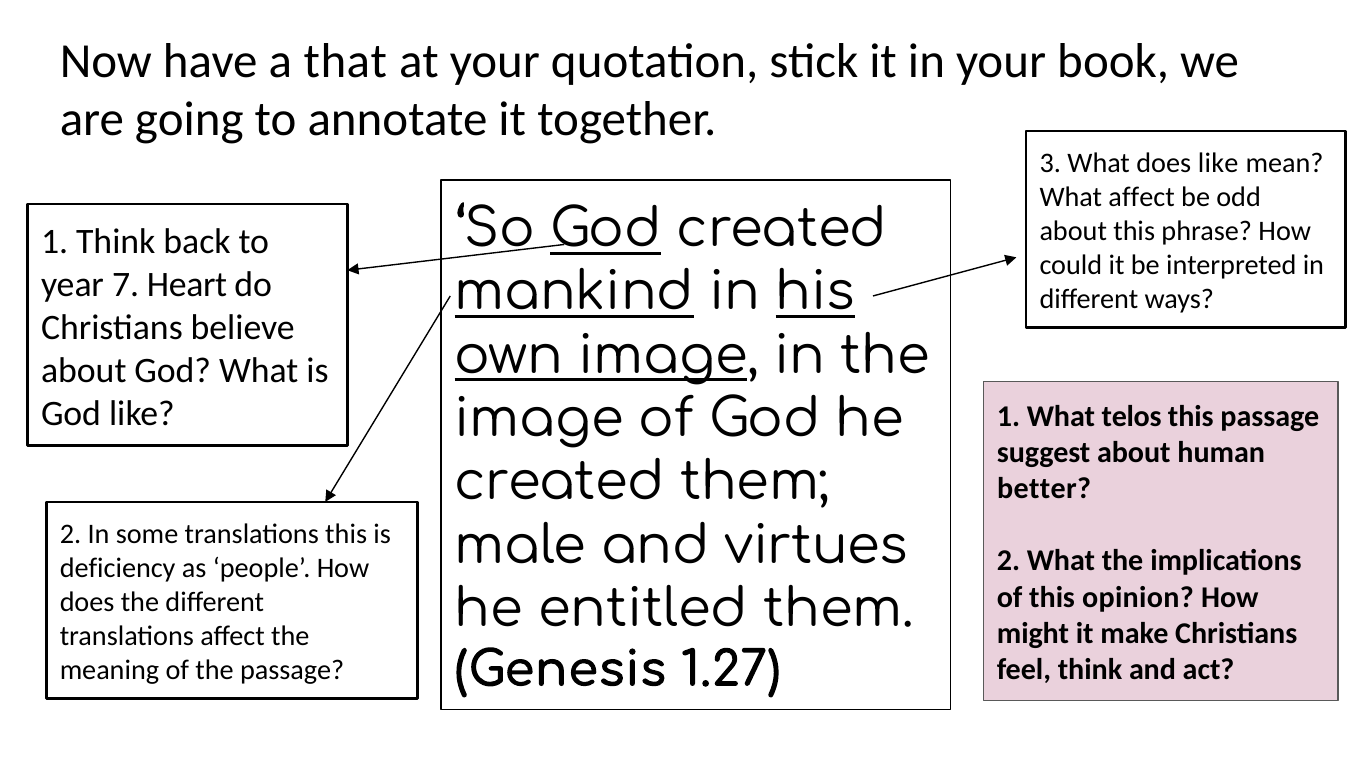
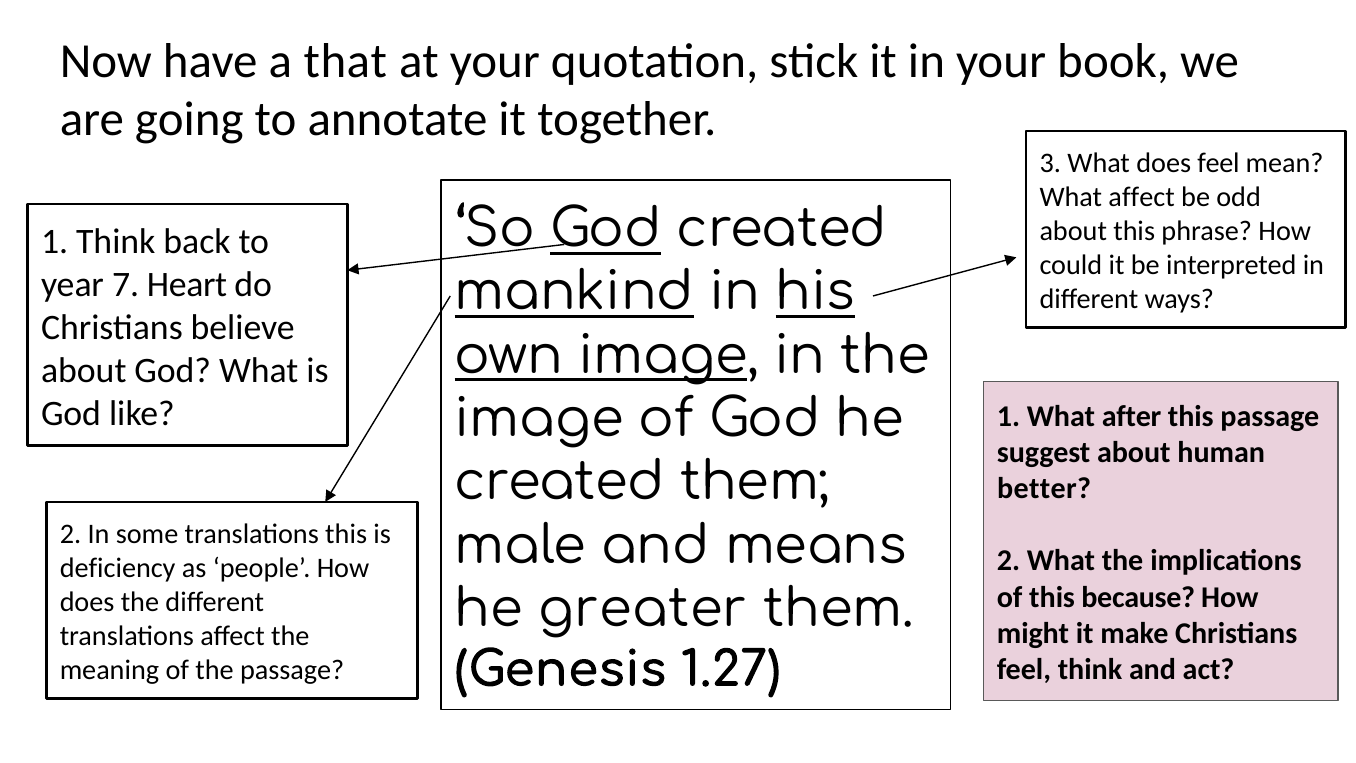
does like: like -> feel
telos: telos -> after
virtues: virtues -> means
opinion: opinion -> because
entitled: entitled -> greater
